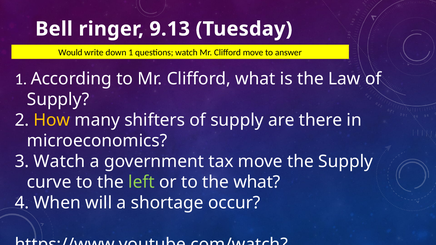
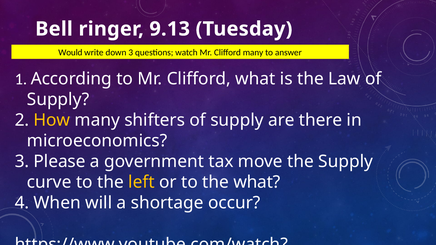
down 1: 1 -> 3
Clifford move: move -> many
Watch at (59, 162): Watch -> Please
left colour: light green -> yellow
